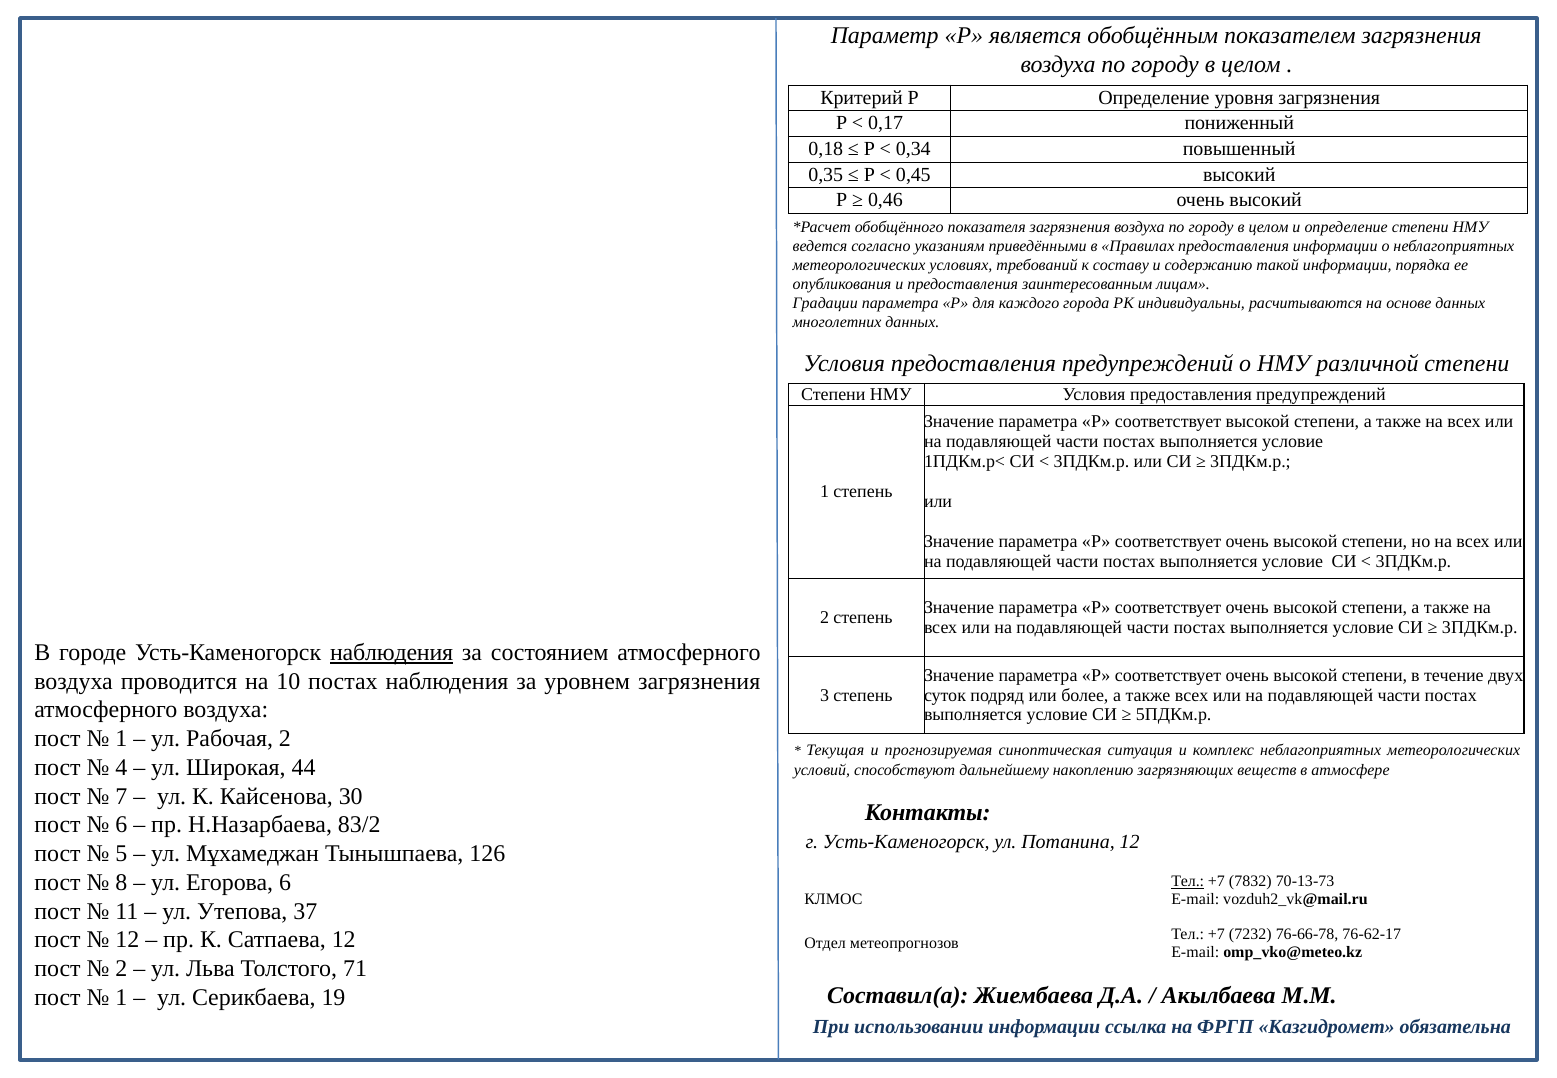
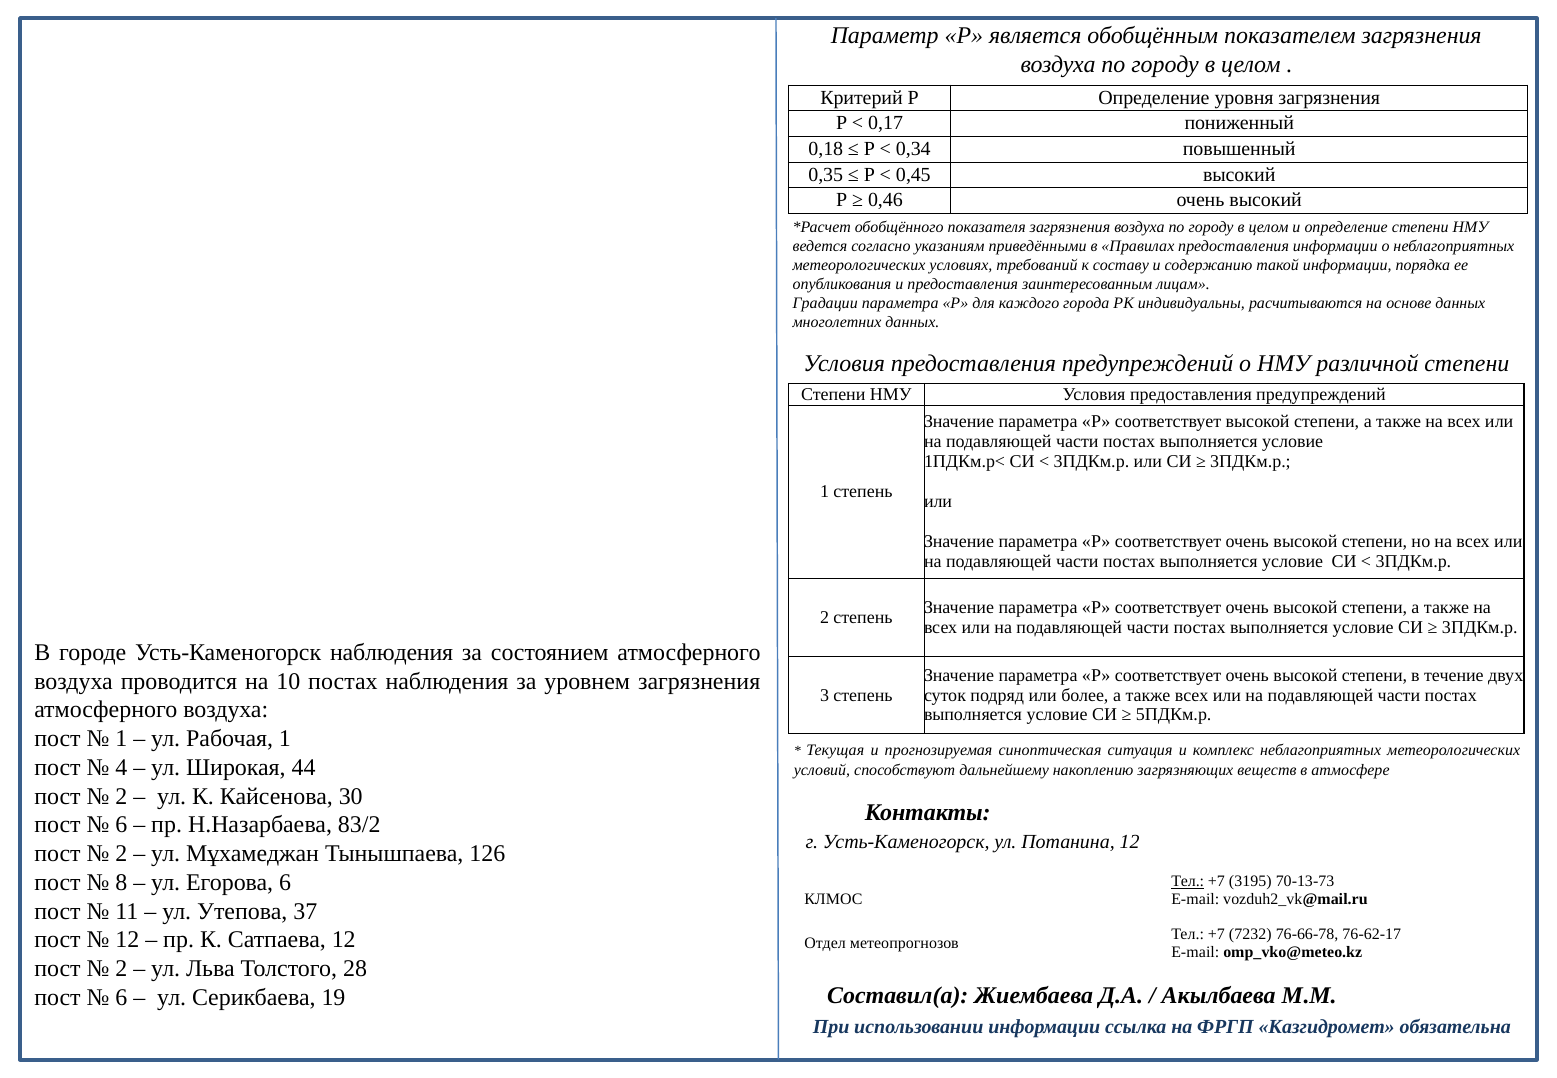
наблюдения at (392, 653) underline: present -> none
Рабочая 2: 2 -> 1
7 at (121, 796): 7 -> 2
5 at (121, 854): 5 -> 2
7832: 7832 -> 3195
71: 71 -> 28
1 at (121, 997): 1 -> 6
